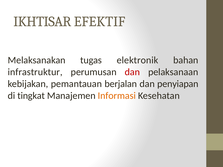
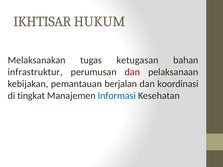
EFEKTIF: EFEKTIF -> HUKUM
elektronik: elektronik -> ketugasan
penyiapan: penyiapan -> koordinasi
Informasi colour: orange -> blue
